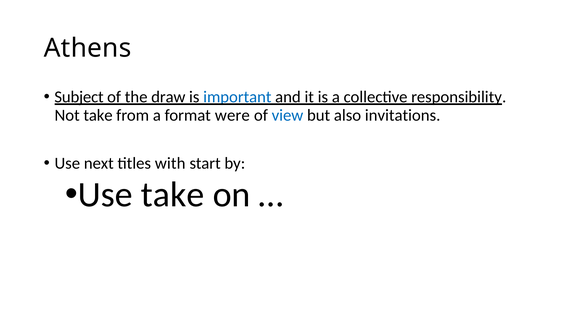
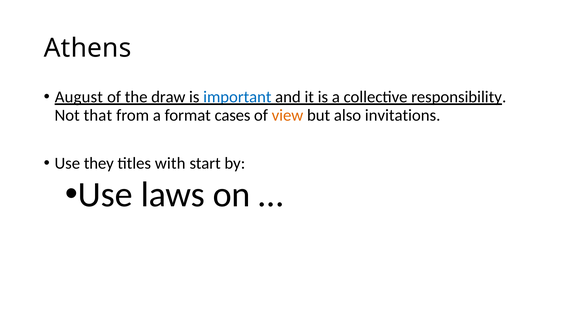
Subject: Subject -> August
Not take: take -> that
were: were -> cases
view colour: blue -> orange
next: next -> they
Use take: take -> laws
